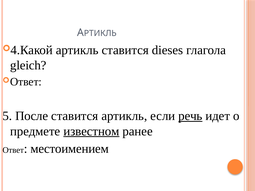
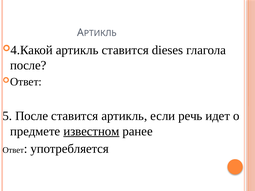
gleich at (28, 65): gleich -> после
речь underline: present -> none
местоимением: местоимением -> употребляется
